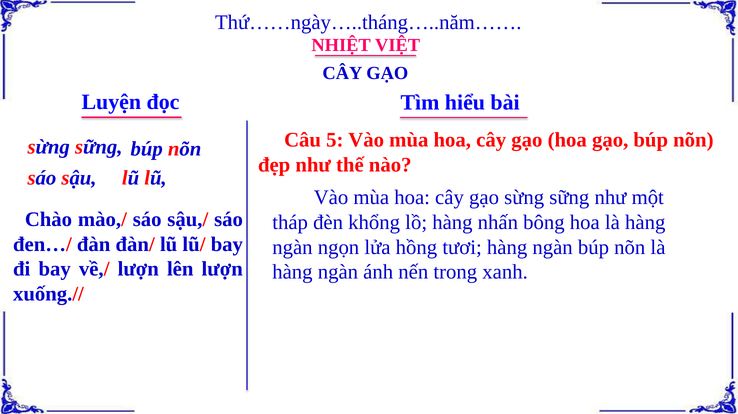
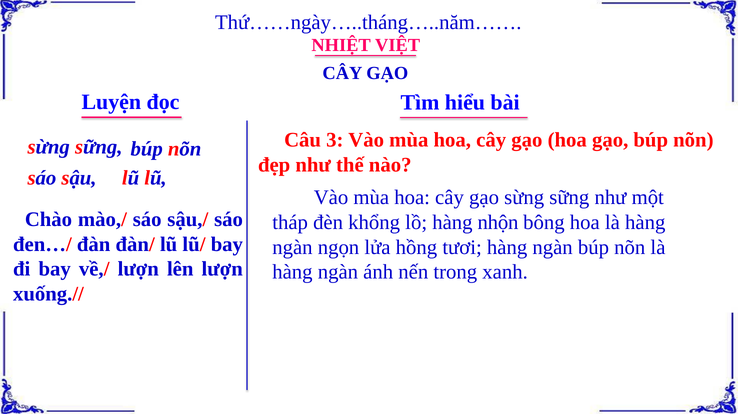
5: 5 -> 3
nhấn: nhấn -> nhộn
